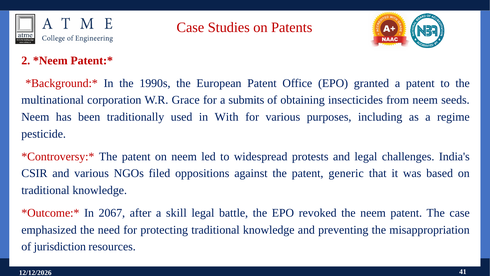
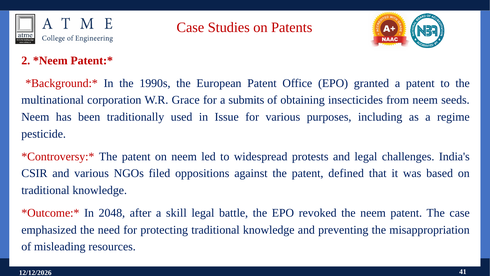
With: With -> Issue
generic: generic -> defined
2067: 2067 -> 2048
jurisdiction: jurisdiction -> misleading
